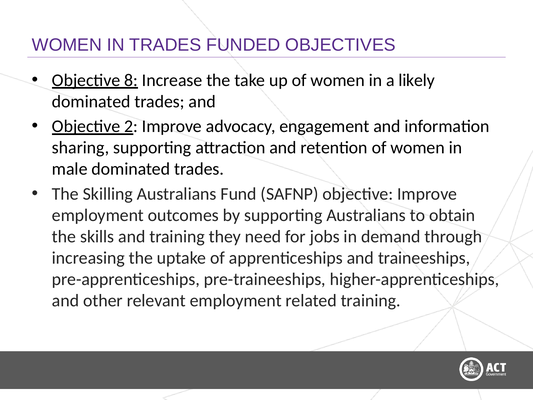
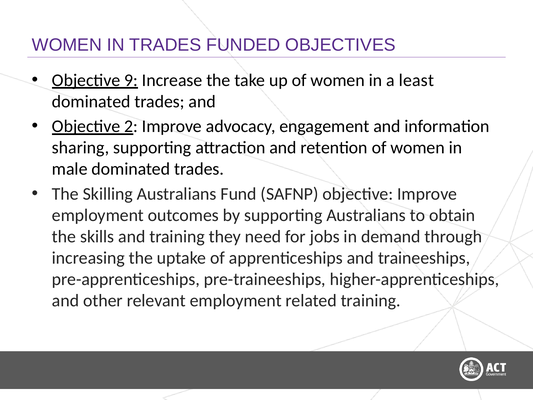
8: 8 -> 9
likely: likely -> least
